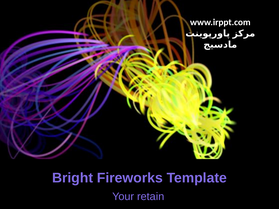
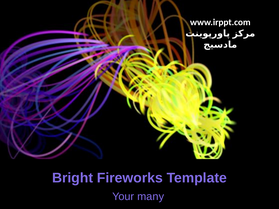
retain: retain -> many
